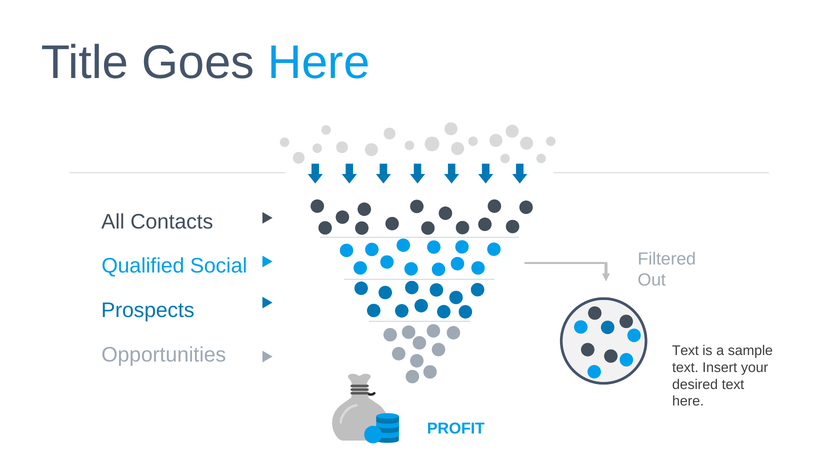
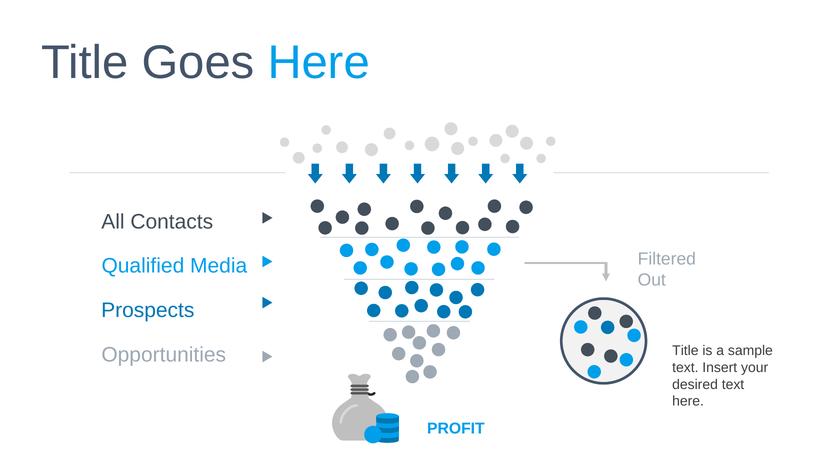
Social: Social -> Media
Text at (685, 351): Text -> Title
